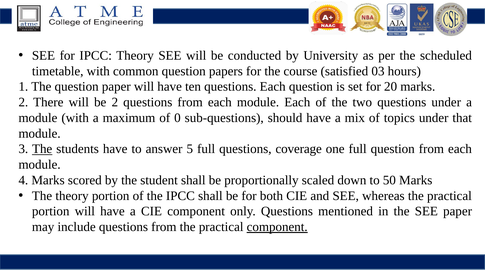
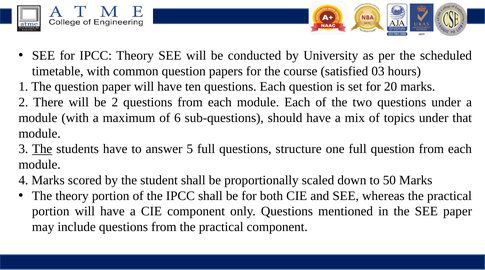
0: 0 -> 6
coverage: coverage -> structure
component at (277, 226) underline: present -> none
